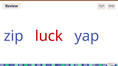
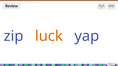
luck colour: red -> orange
